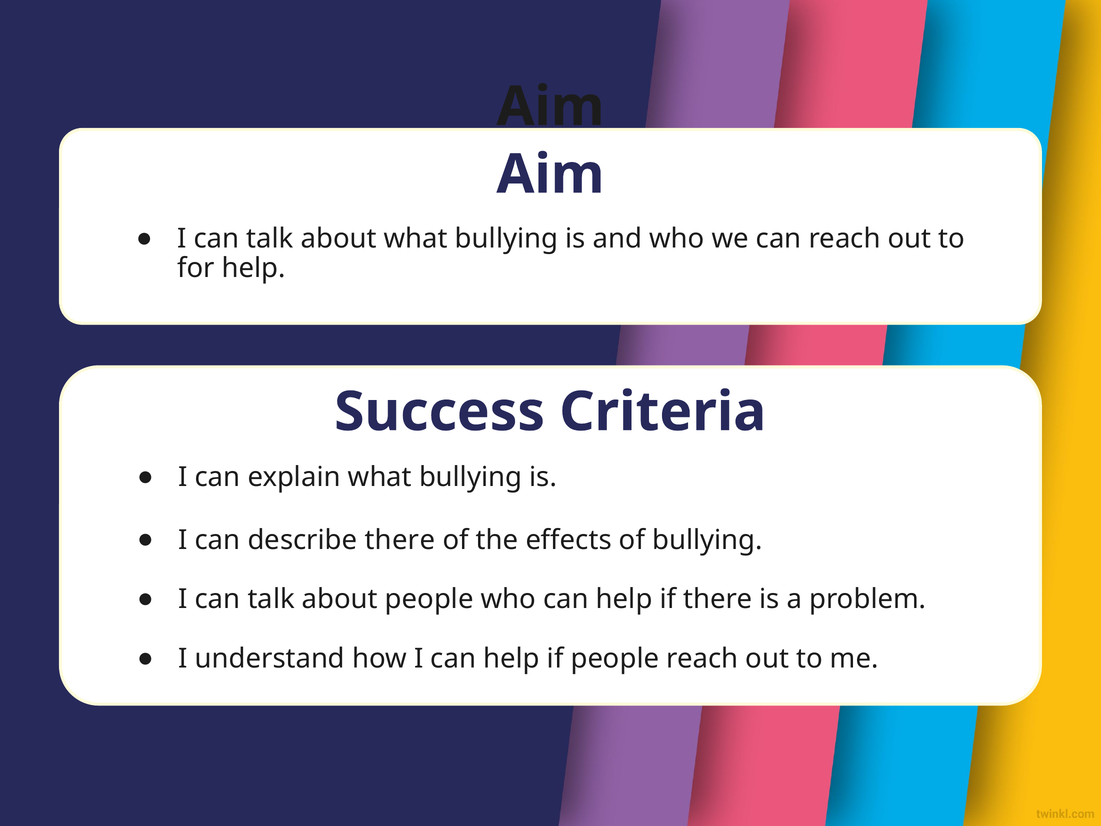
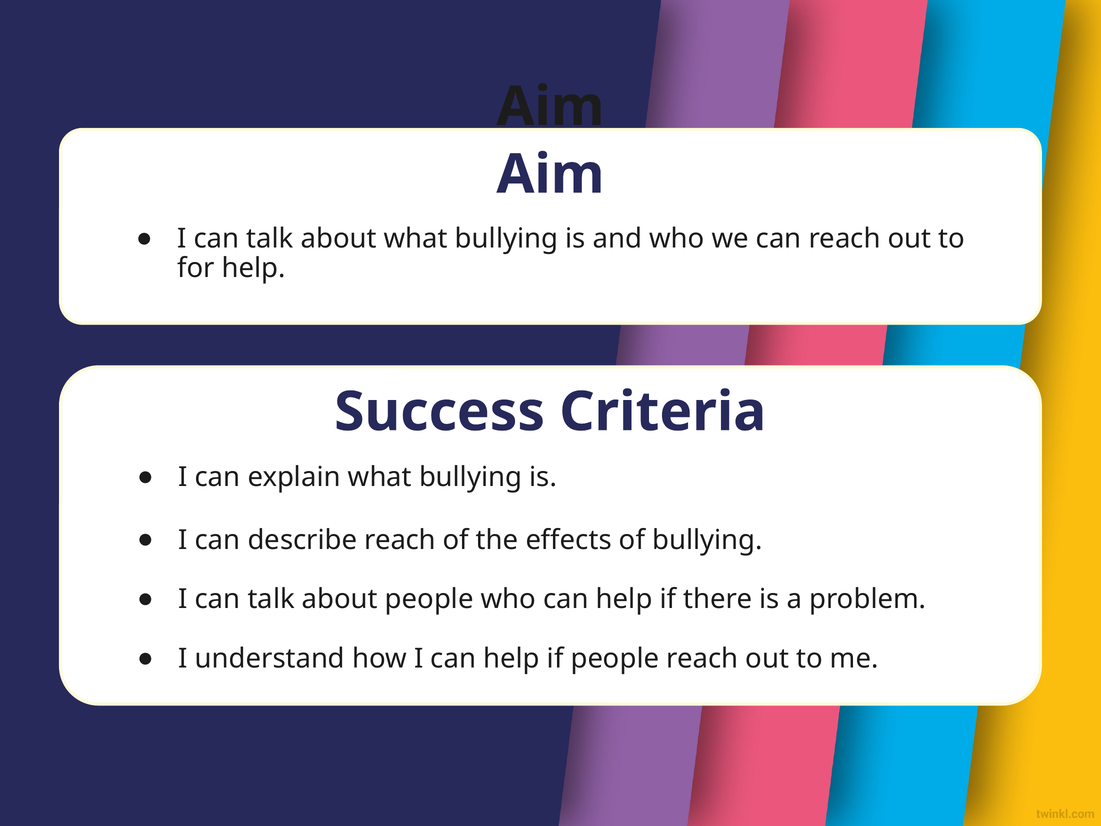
describe there: there -> reach
